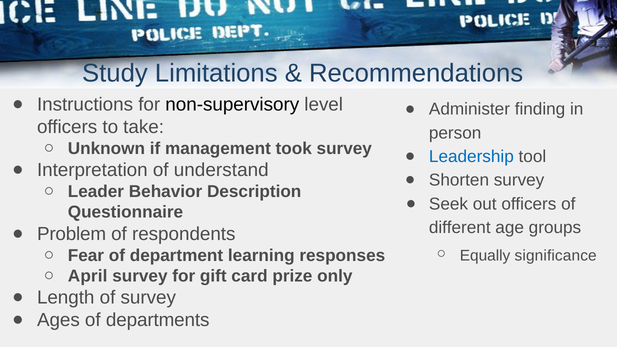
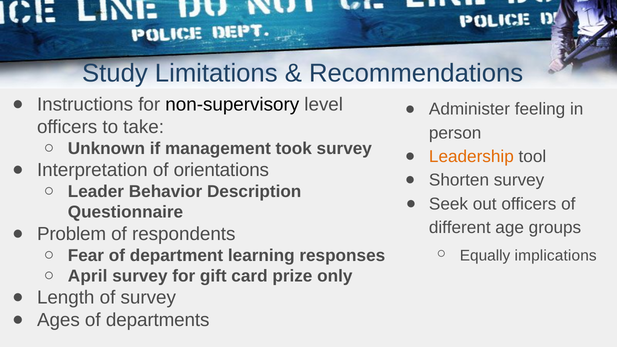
finding: finding -> feeling
Leadership colour: blue -> orange
understand: understand -> orientations
significance: significance -> implications
